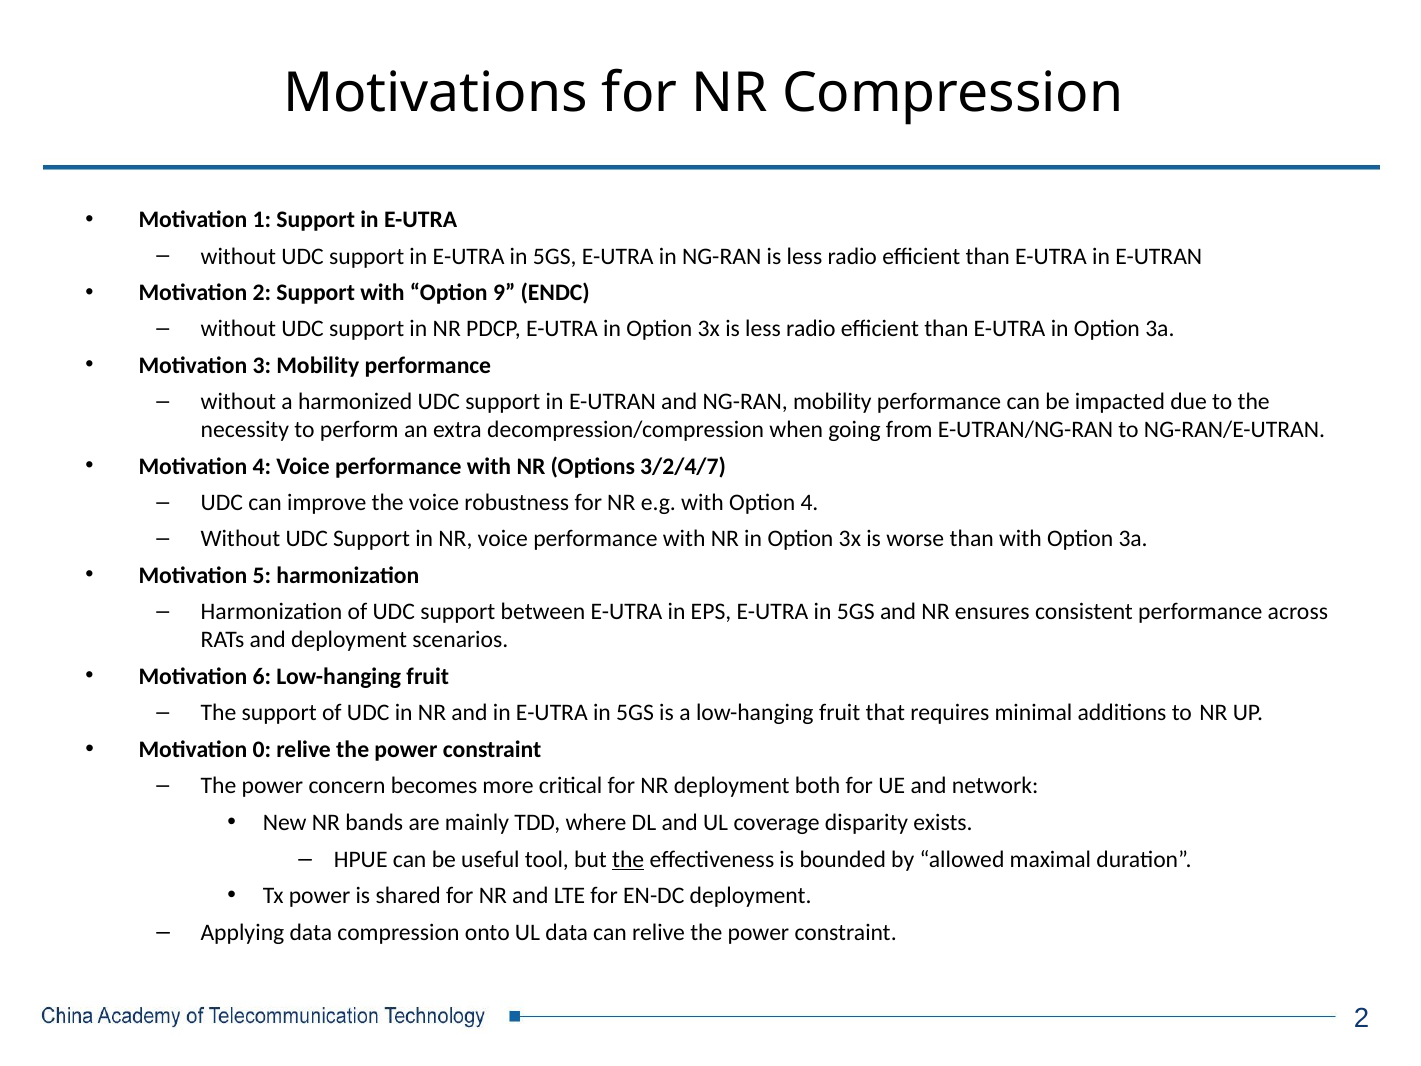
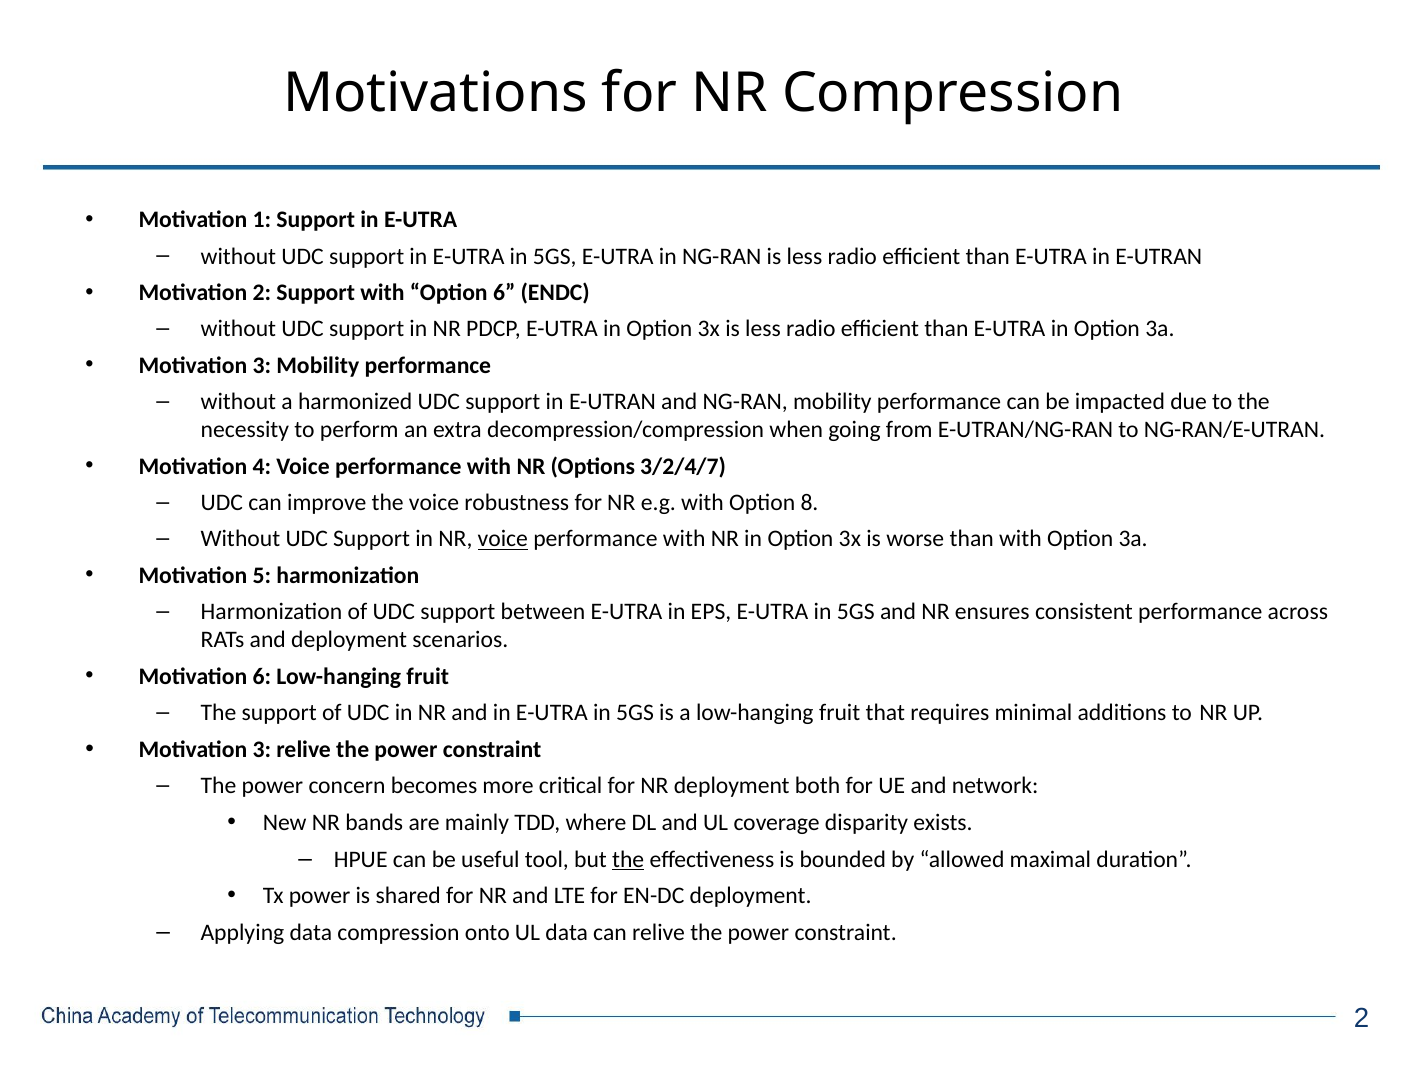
Option 9: 9 -> 6
Option 4: 4 -> 8
voice at (503, 539) underline: none -> present
0 at (262, 749): 0 -> 3
